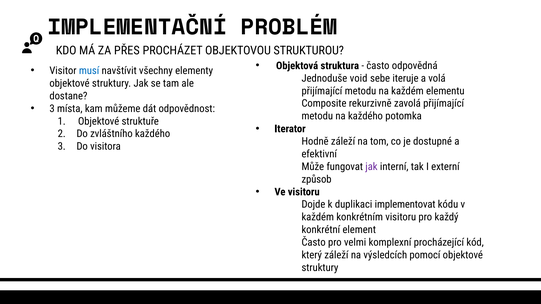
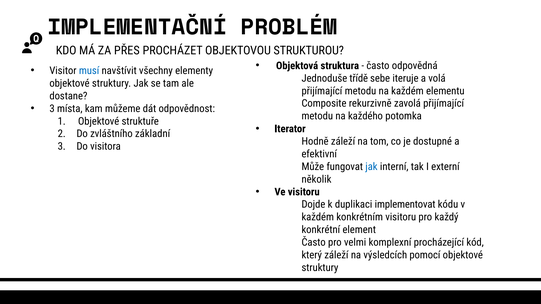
void: void -> třídě
zvláštního každého: každého -> základní
jak at (371, 167) colour: purple -> blue
způsob: způsob -> několik
